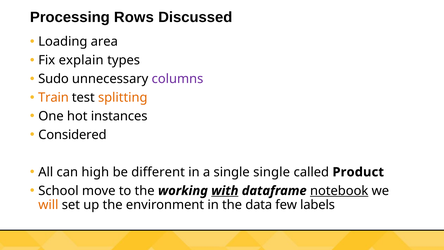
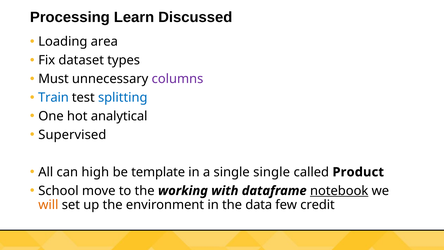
Rows: Rows -> Learn
explain: explain -> dataset
Sudo: Sudo -> Must
Train colour: orange -> blue
splitting colour: orange -> blue
instances: instances -> analytical
Considered: Considered -> Supervised
different: different -> template
with underline: present -> none
labels: labels -> credit
